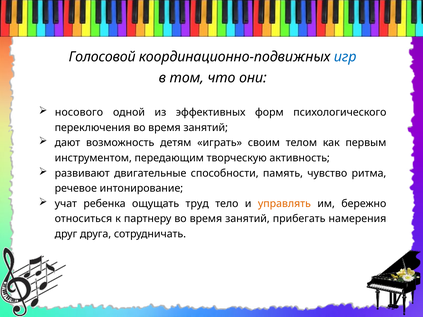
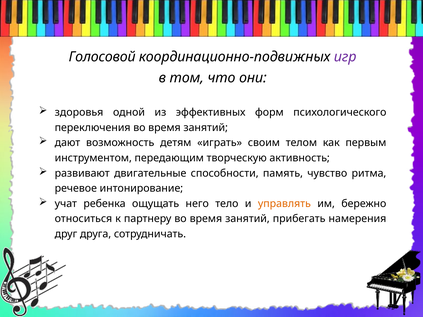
игр colour: blue -> purple
носового: носового -> здоровья
труд: труд -> него
